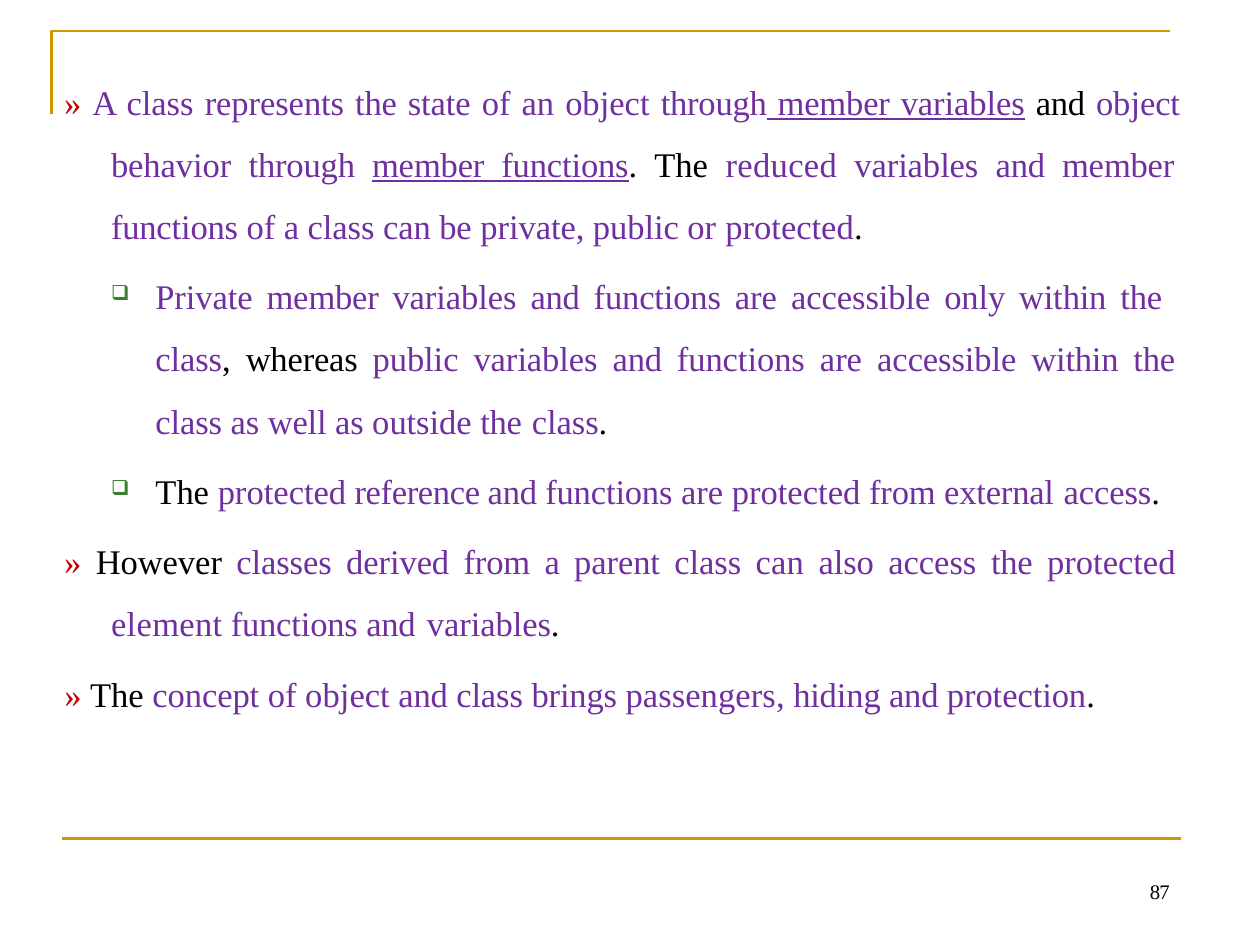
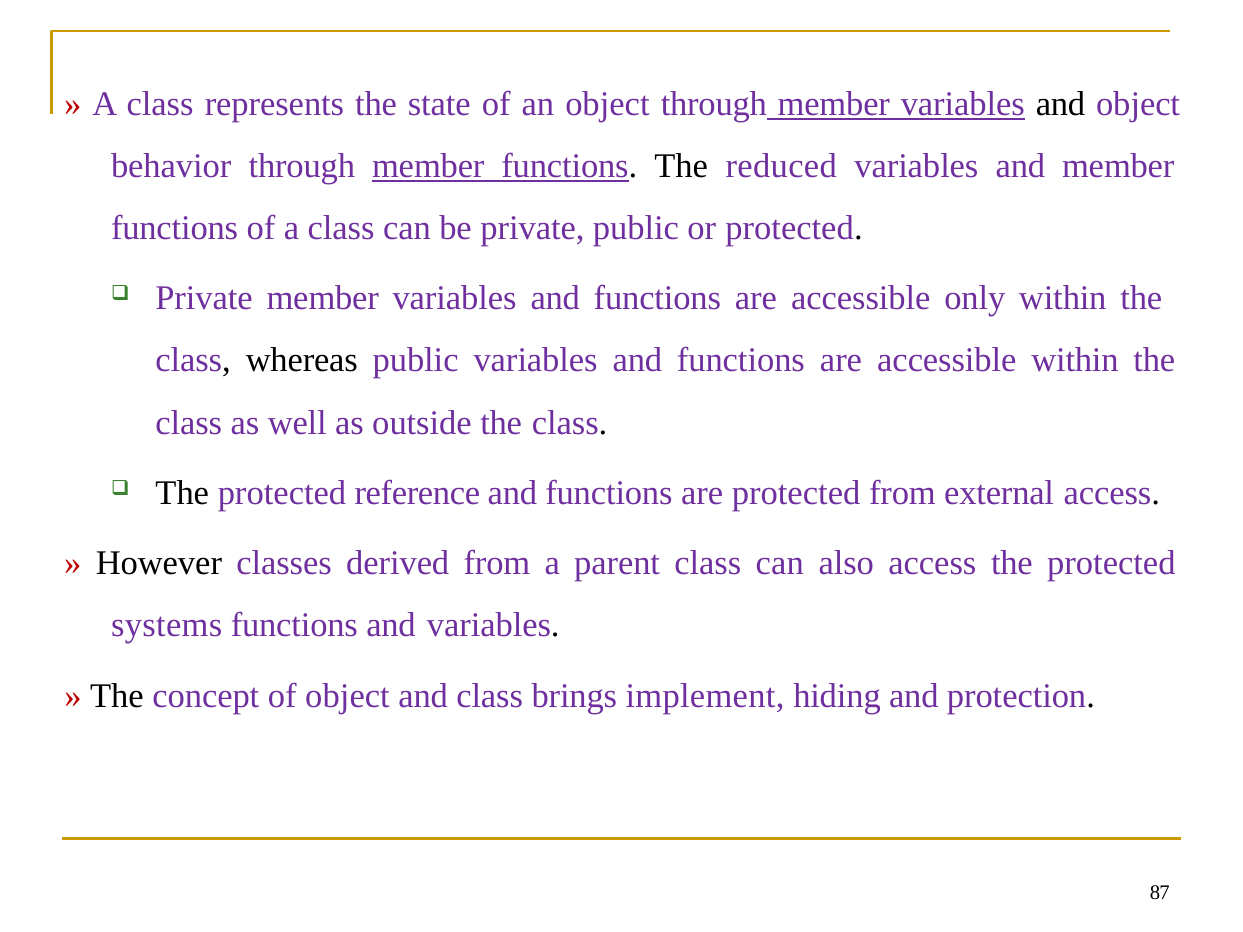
element: element -> systems
passengers: passengers -> implement
